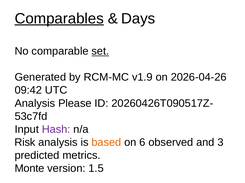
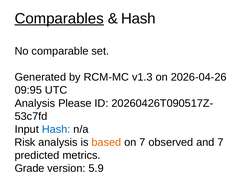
Days at (138, 19): Days -> Hash
set underline: present -> none
v1.9: v1.9 -> v1.3
09:42: 09:42 -> 09:95
Hash at (56, 130) colour: purple -> blue
on 6: 6 -> 7
and 3: 3 -> 7
Monte: Monte -> Grade
1.5: 1.5 -> 5.9
